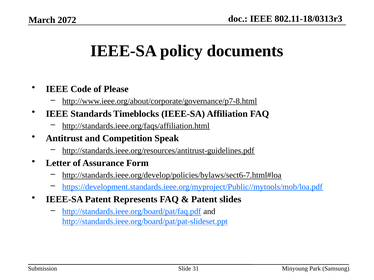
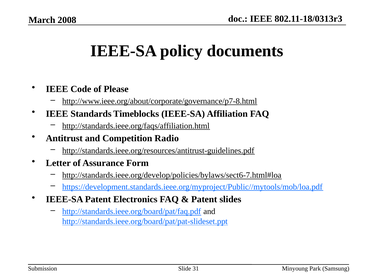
2072: 2072 -> 2008
Speak: Speak -> Radio
Represents: Represents -> Electronics
